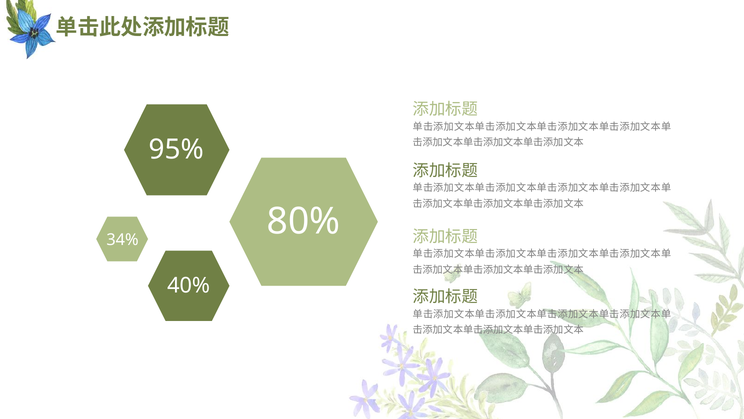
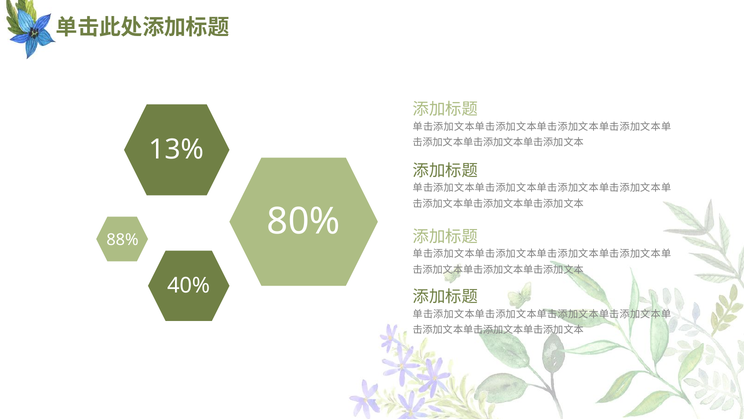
95%: 95% -> 13%
34%: 34% -> 88%
